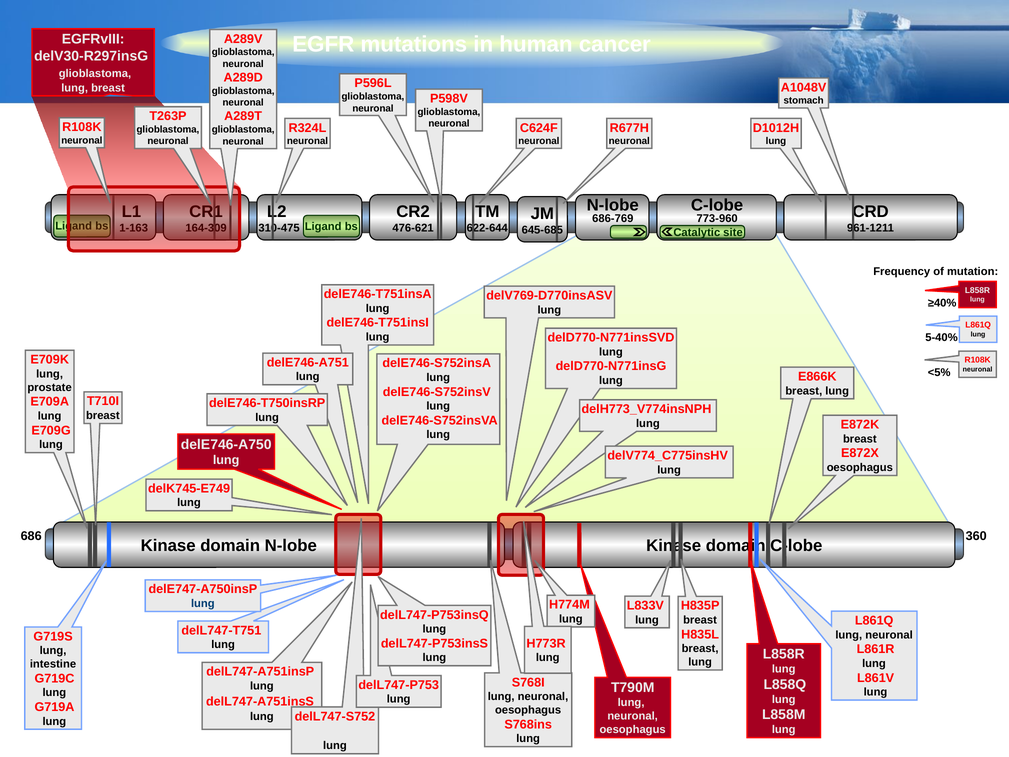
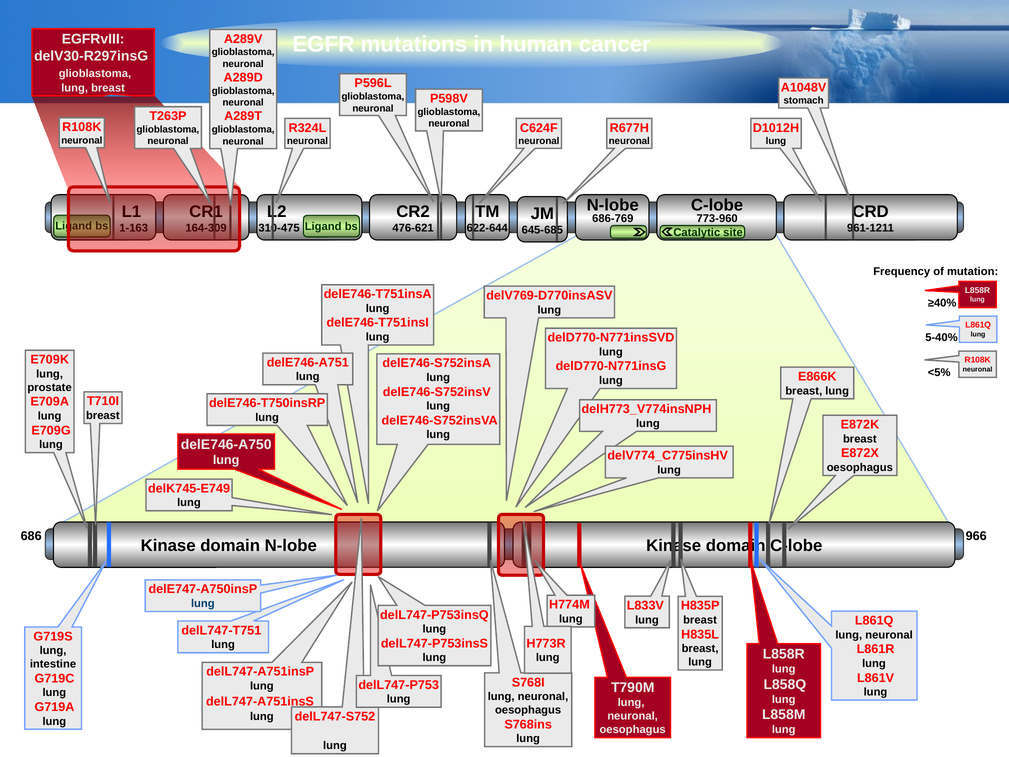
360: 360 -> 966
